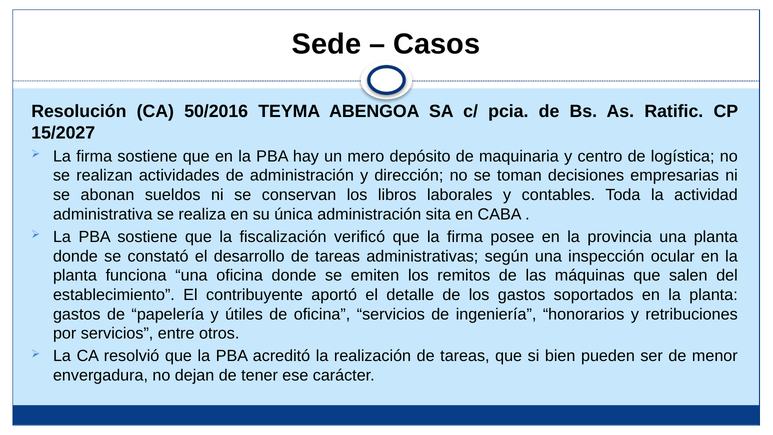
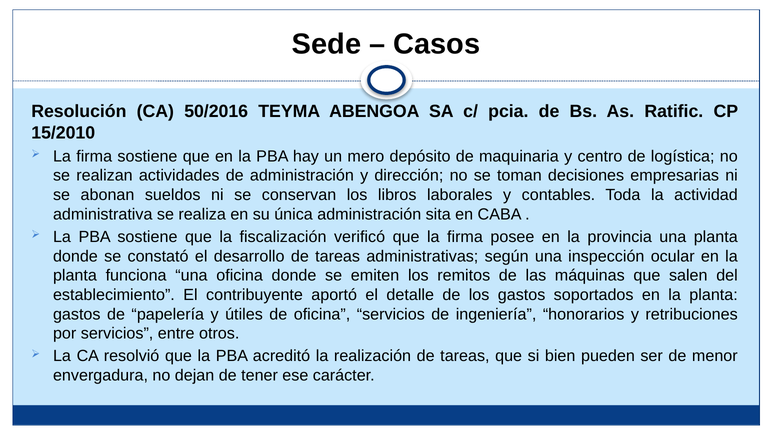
15/2027: 15/2027 -> 15/2010
